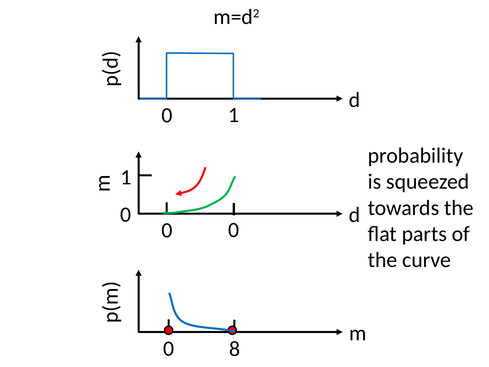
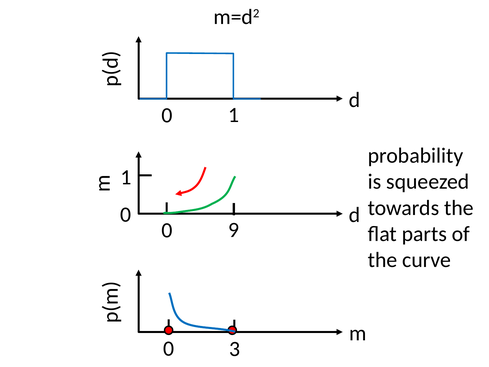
0 at (234, 230): 0 -> 9
8: 8 -> 3
